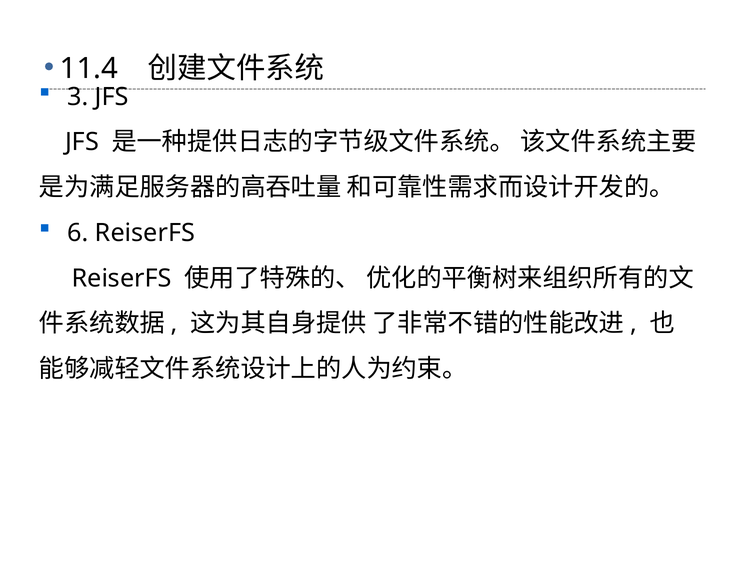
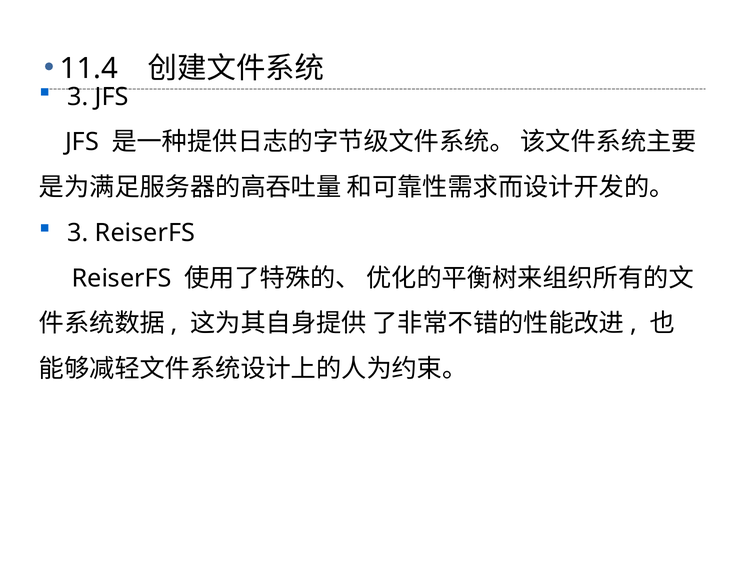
6 at (78, 233): 6 -> 3
